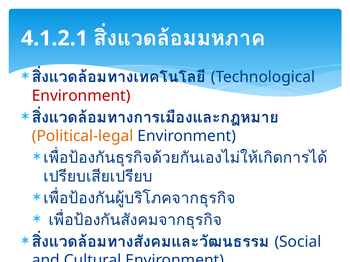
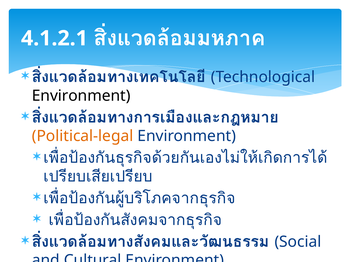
Environment at (81, 96) colour: red -> black
